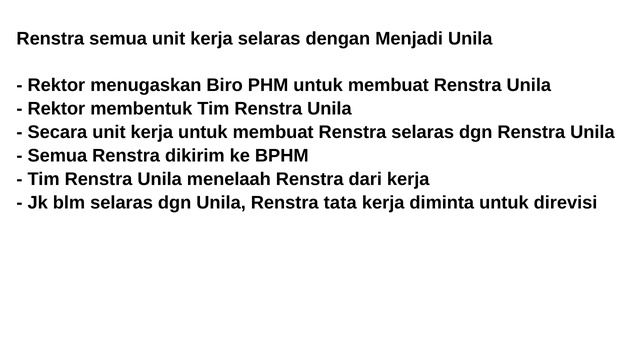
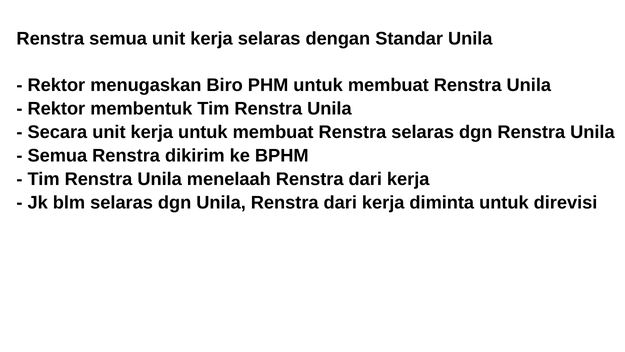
Menjadi: Menjadi -> Standar
Unila Renstra tata: tata -> dari
